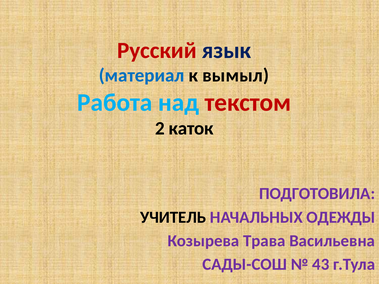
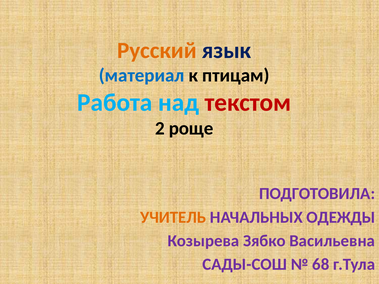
Русский colour: red -> orange
вымыл: вымыл -> птицам
каток: каток -> роще
УЧИТЕЛЬ colour: black -> orange
Трава: Трава -> Зябко
43: 43 -> 68
